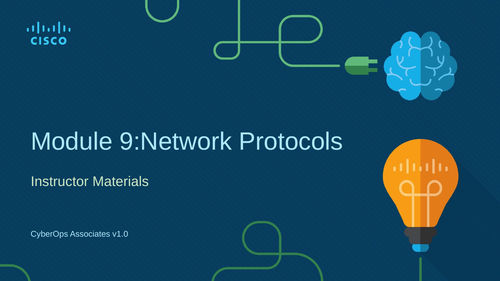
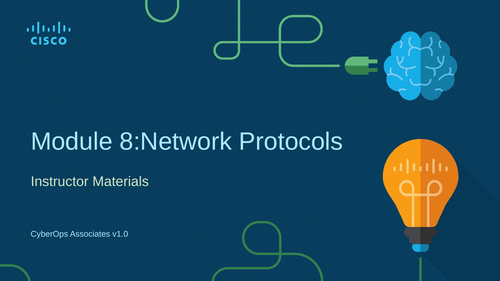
9:Network: 9:Network -> 8:Network
